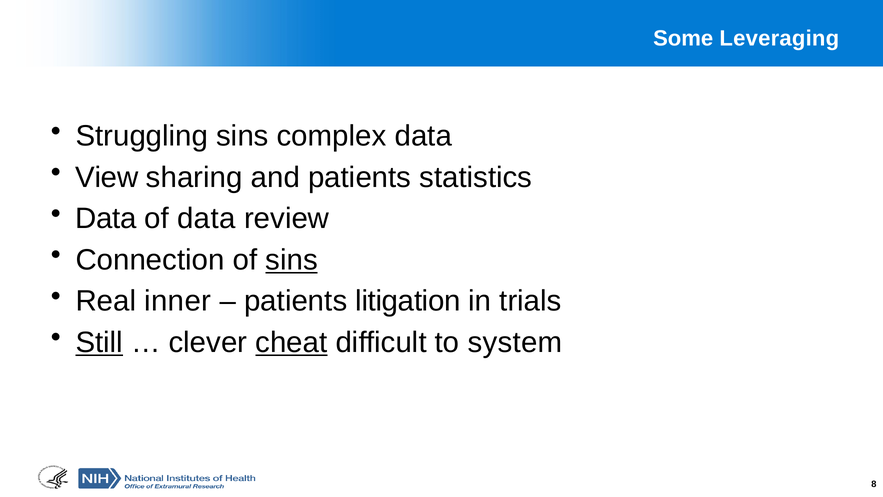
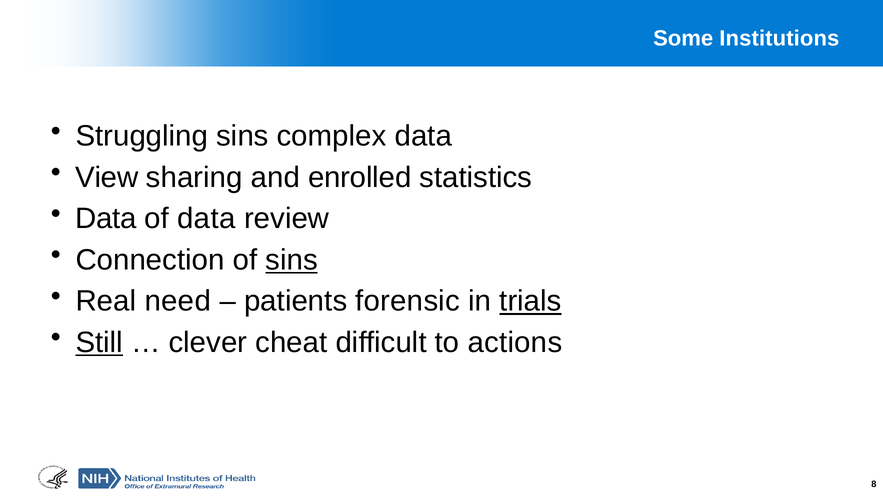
Leveraging: Leveraging -> Institutions
and patients: patients -> enrolled
inner: inner -> need
litigation: litigation -> forensic
trials underline: none -> present
cheat underline: present -> none
system: system -> actions
